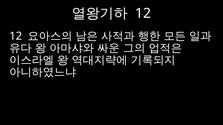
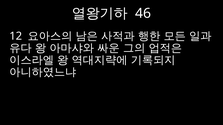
12 at (143, 13): 12 -> 46
